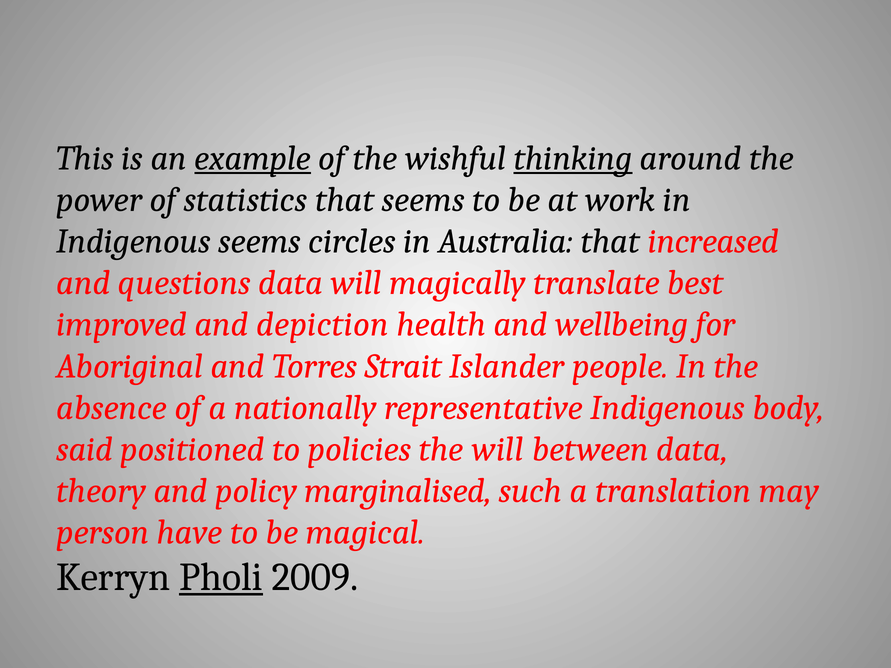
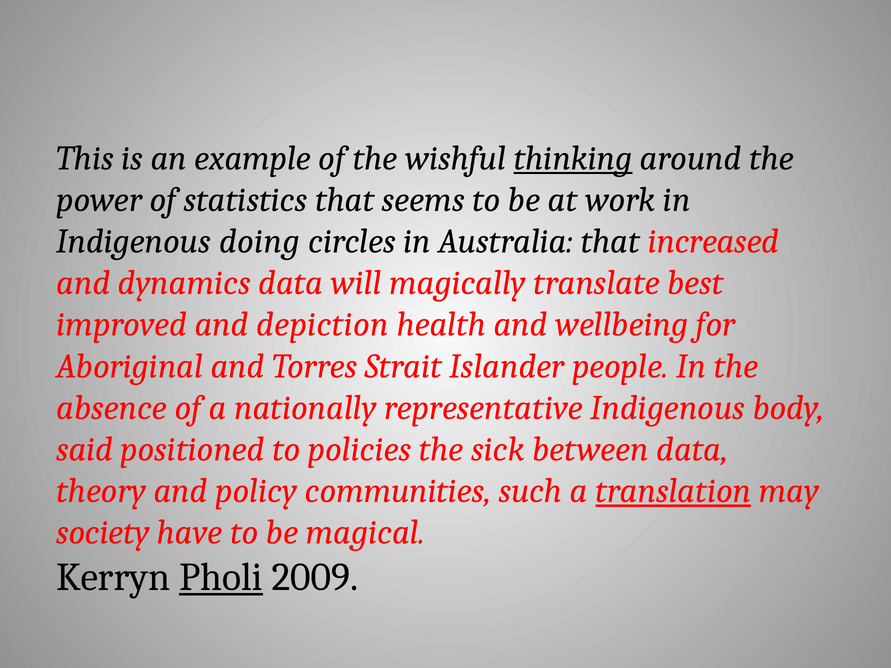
example underline: present -> none
Indigenous seems: seems -> doing
questions: questions -> dynamics
the will: will -> sick
marginalised: marginalised -> communities
translation underline: none -> present
person: person -> society
